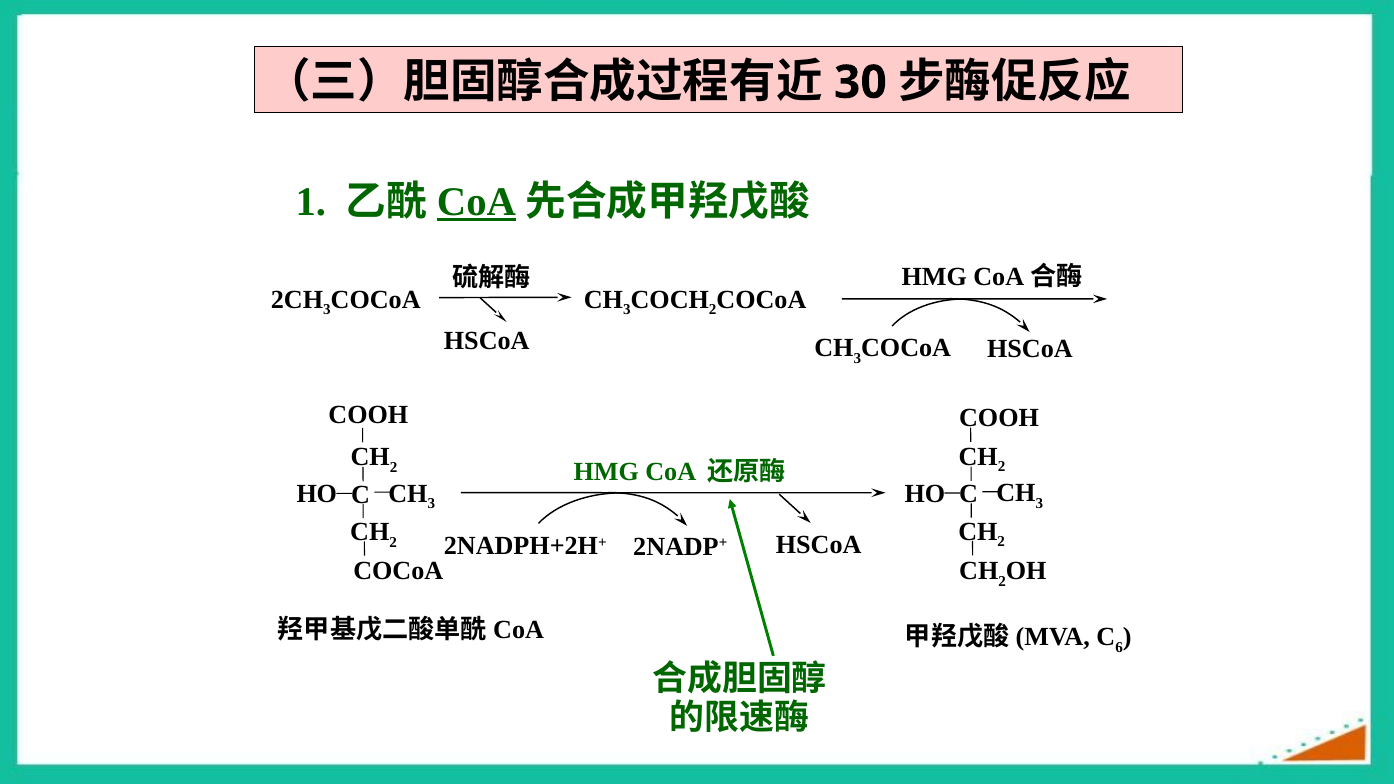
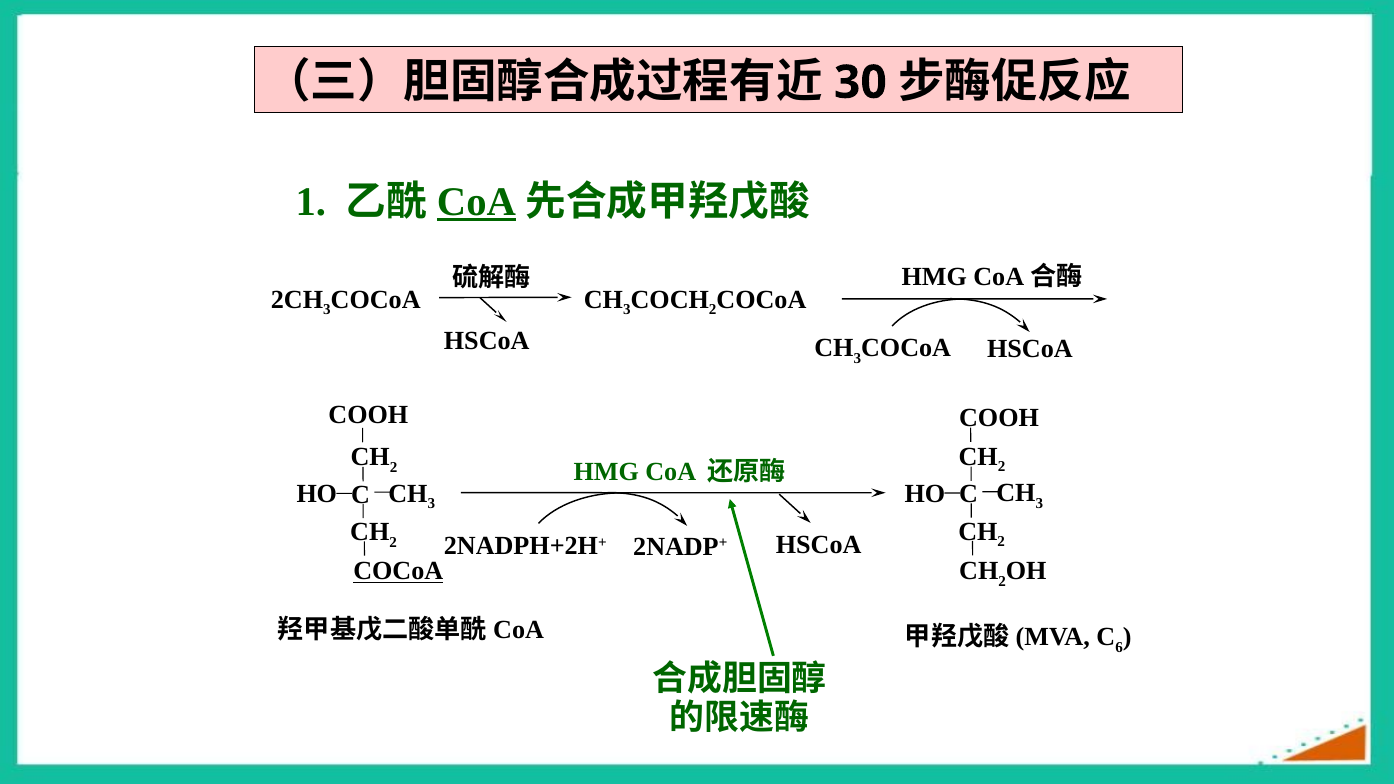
COCoA at (398, 571) underline: none -> present
